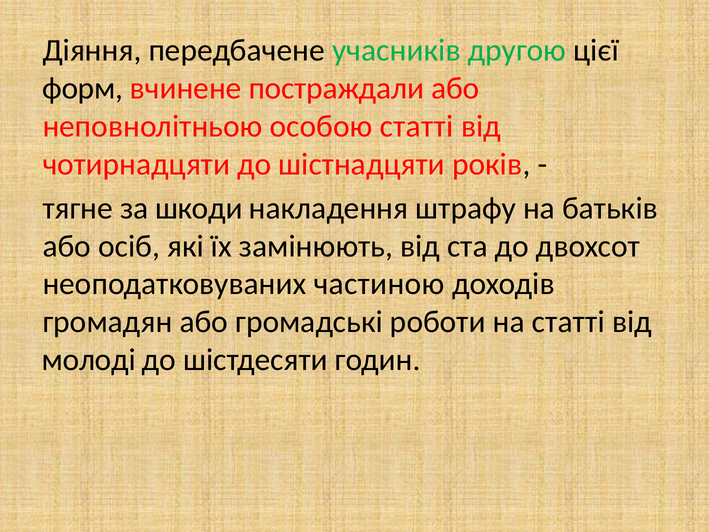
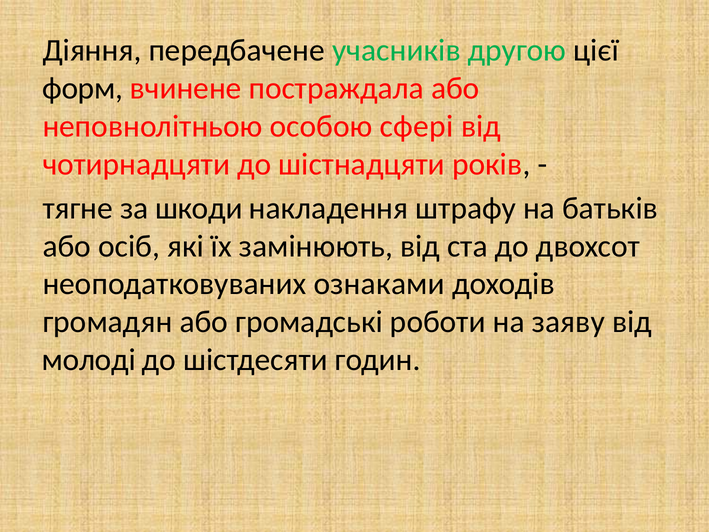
постраждали: постраждали -> постраждала
особою статті: статті -> сфері
частиною: частиною -> ознаками
на статті: статті -> заяву
